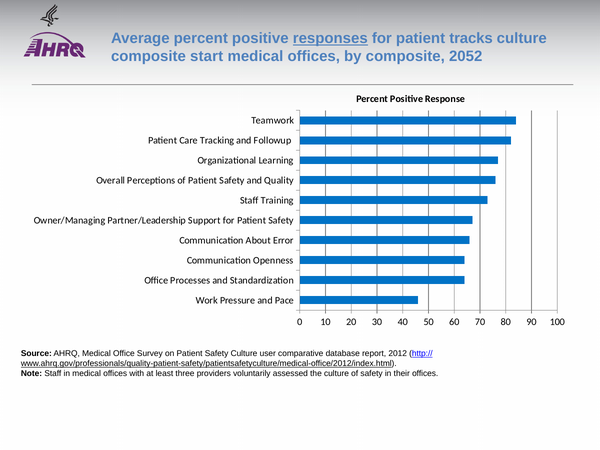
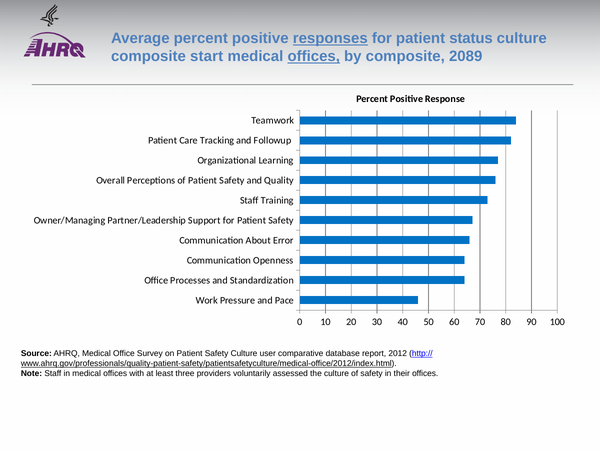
tracks: tracks -> status
offices at (314, 57) underline: none -> present
2052: 2052 -> 2089
